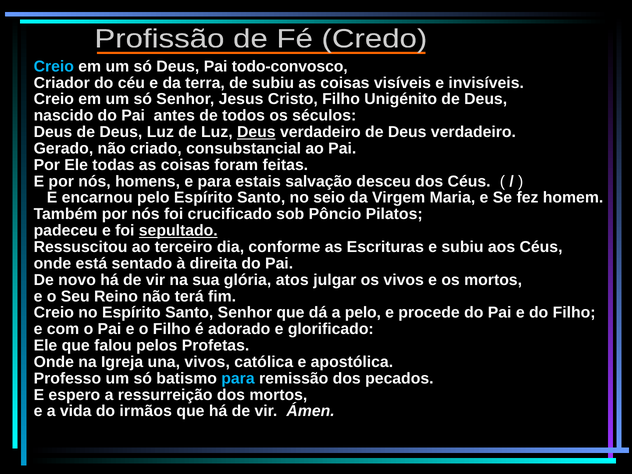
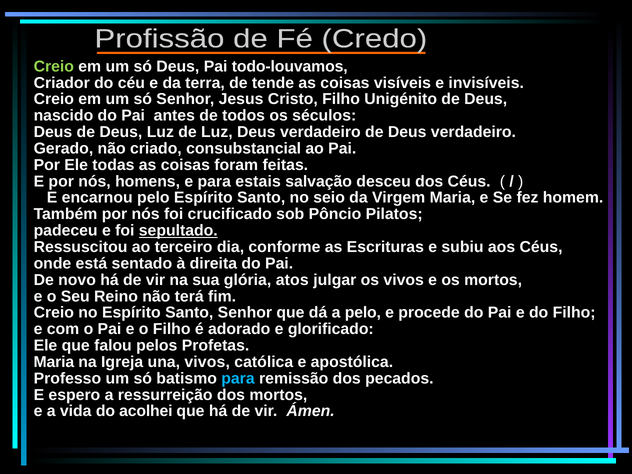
Creio at (54, 66) colour: light blue -> light green
todo-convosco: todo-convosco -> todo-louvamos
de subiu: subiu -> tende
Deus at (256, 132) underline: present -> none
Onde at (54, 362): Onde -> Maria
irmãos: irmãos -> acolhei
